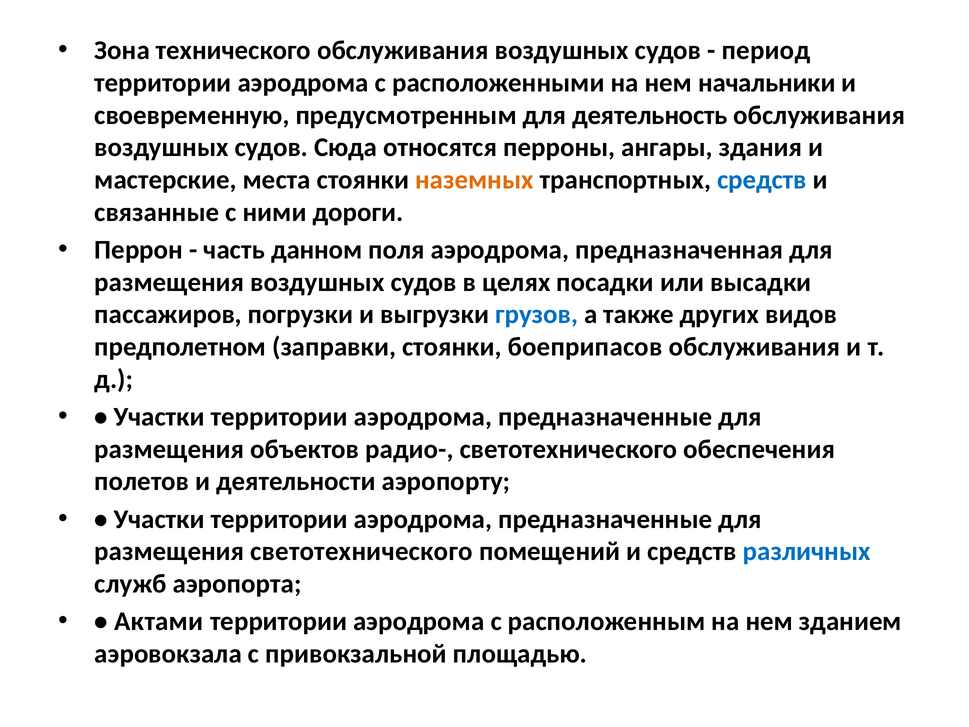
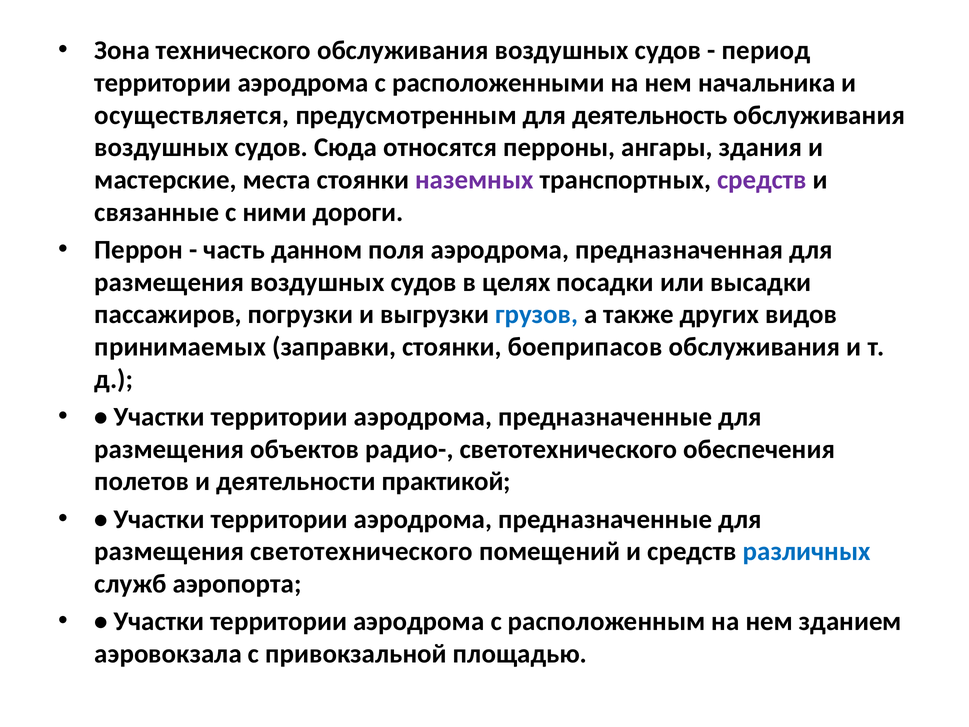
начальники: начальники -> начальника
своевременную: своевременную -> осуществляется
наземных colour: orange -> purple
средств at (762, 180) colour: blue -> purple
предполетном: предполетном -> принимаемых
аэропорту: аэропорту -> практикой
Актами at (159, 621): Актами -> Участки
